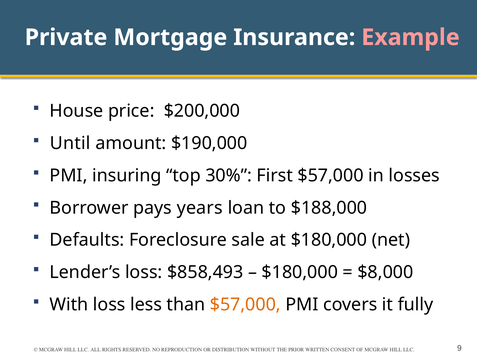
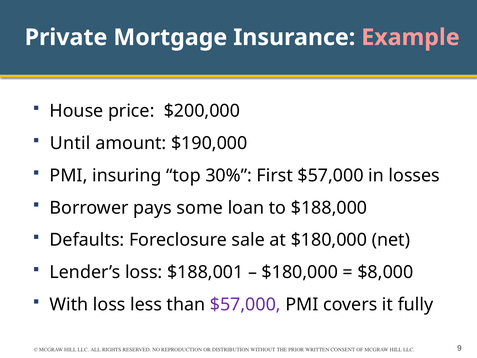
years: years -> some
$858,493: $858,493 -> $188,001
$57,000 at (245, 304) colour: orange -> purple
